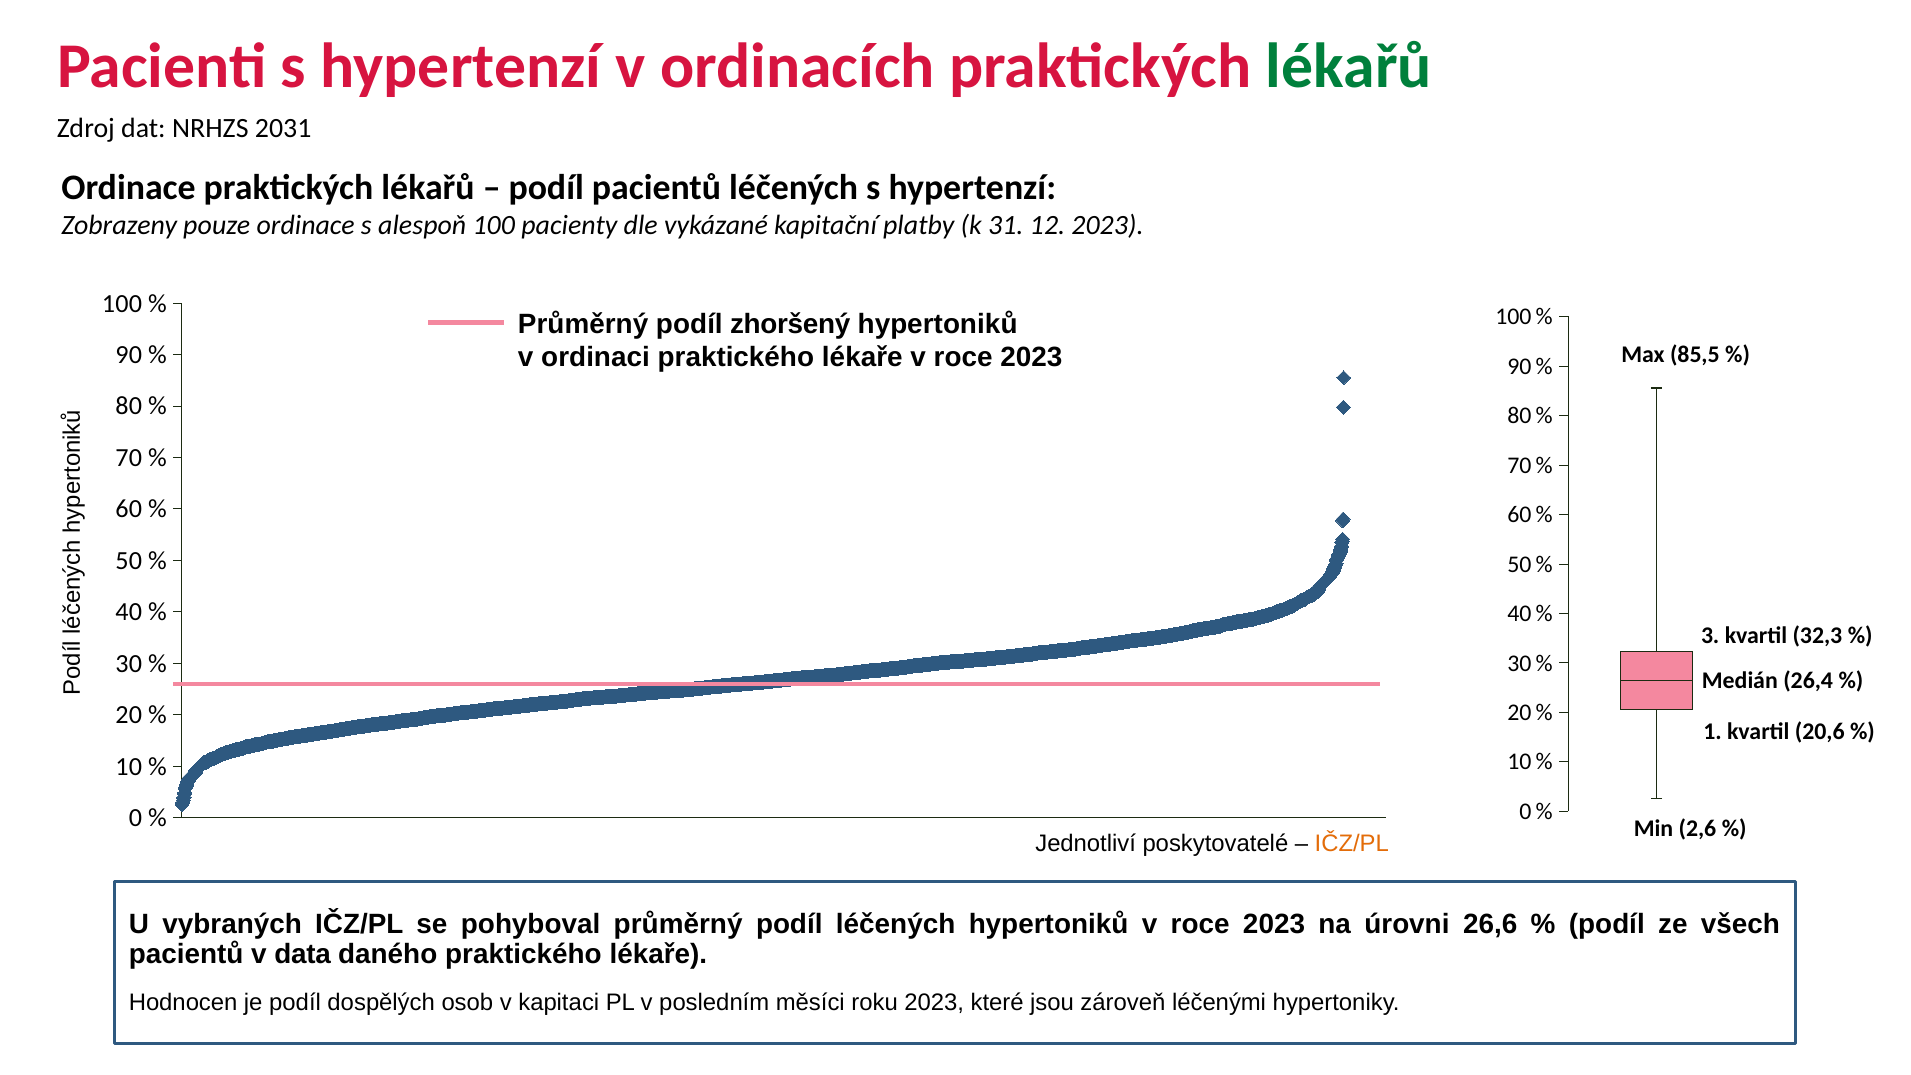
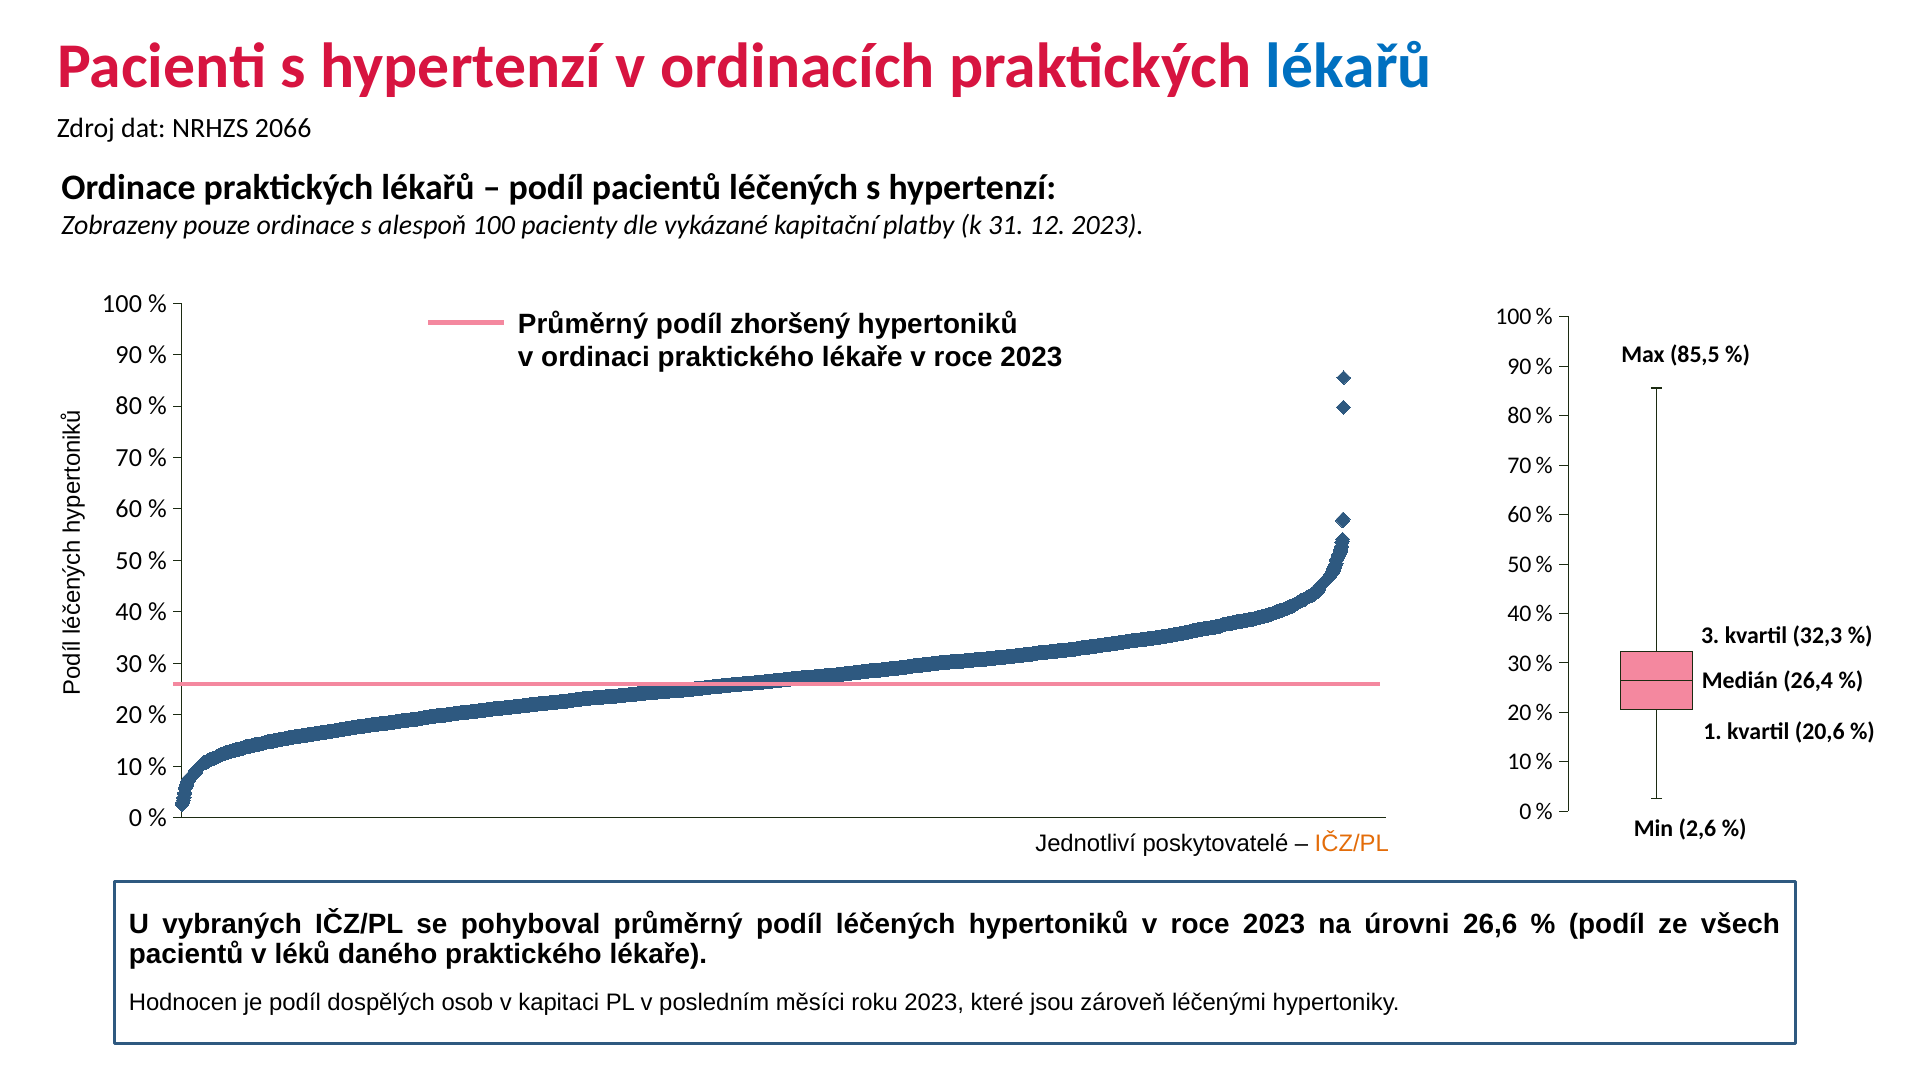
lékařů at (1349, 66) colour: green -> blue
2031: 2031 -> 2066
data: data -> léků
